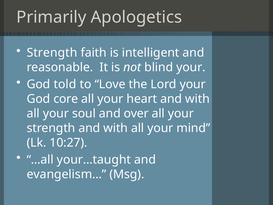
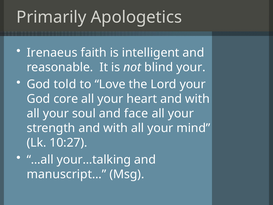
Strength at (52, 53): Strength -> Irenaeus
over: over -> face
your…taught: your…taught -> your…talking
evangelism…: evangelism… -> manuscript…
